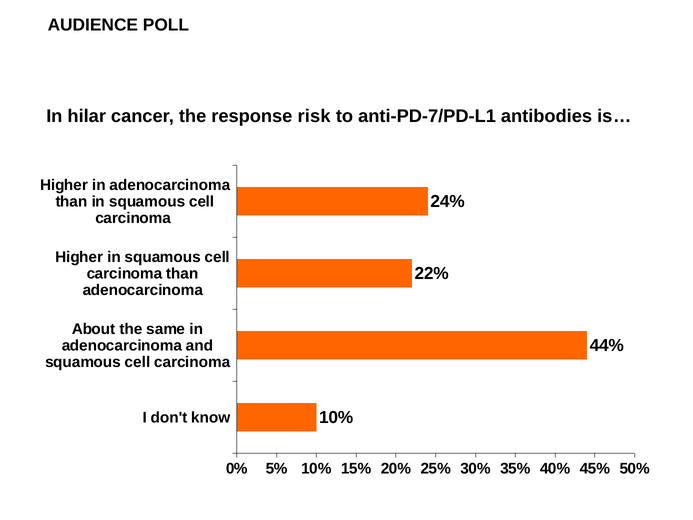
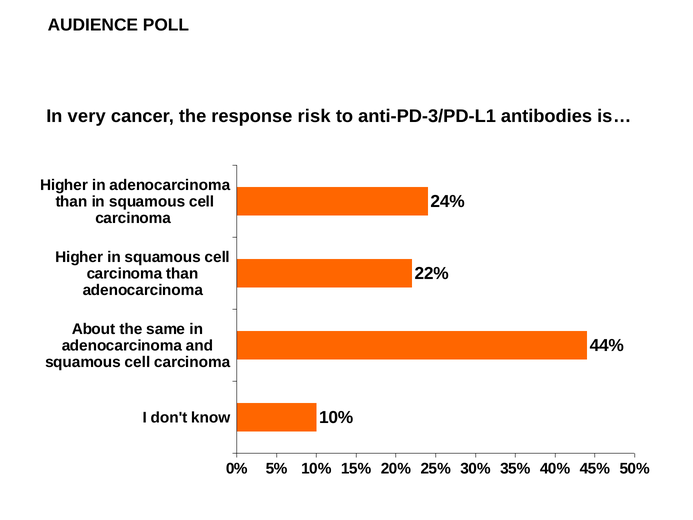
hilar: hilar -> very
anti-PD-7/PD-L1: anti-PD-7/PD-L1 -> anti-PD-3/PD-L1
